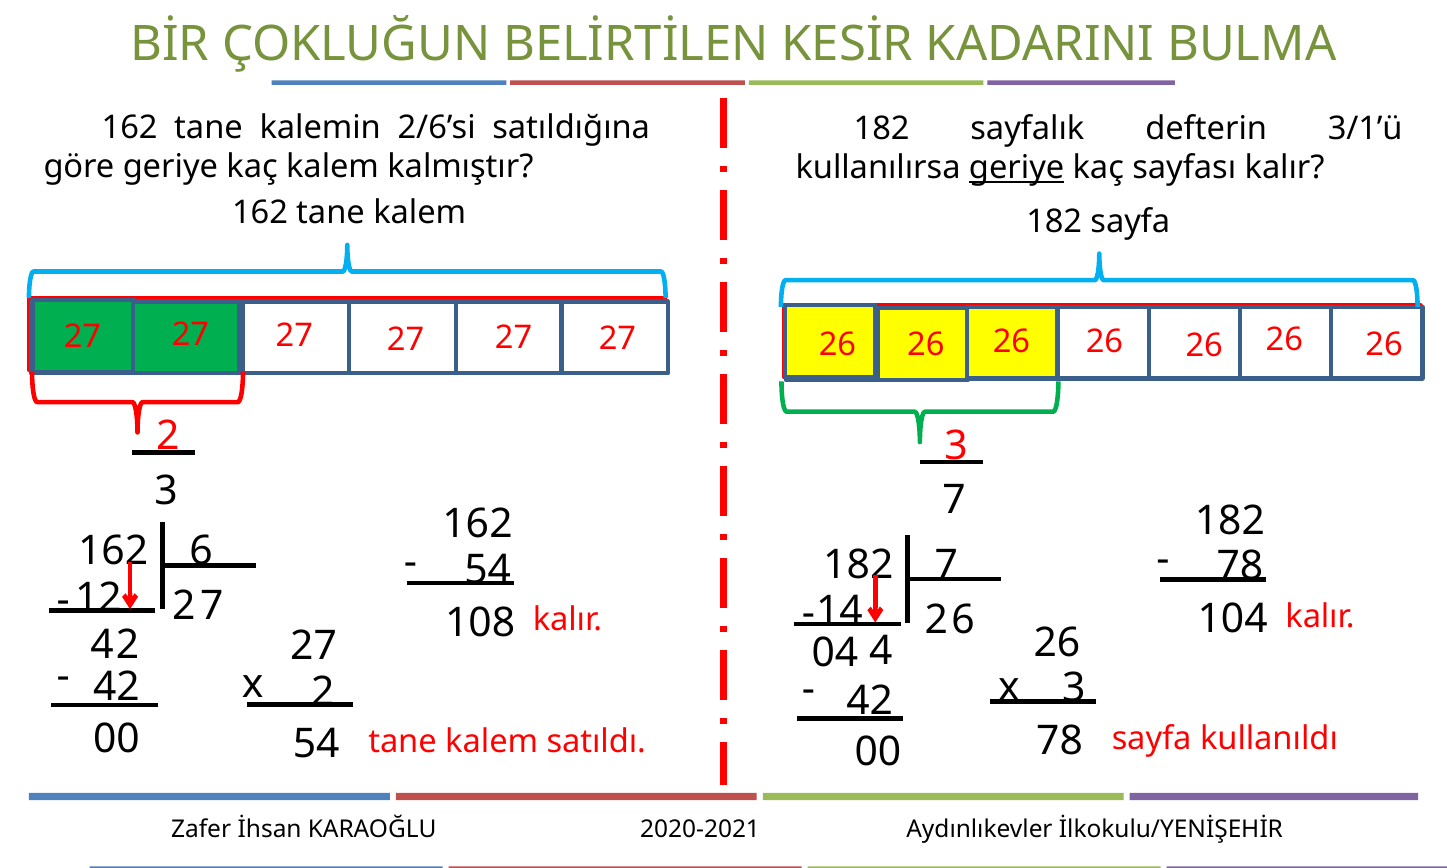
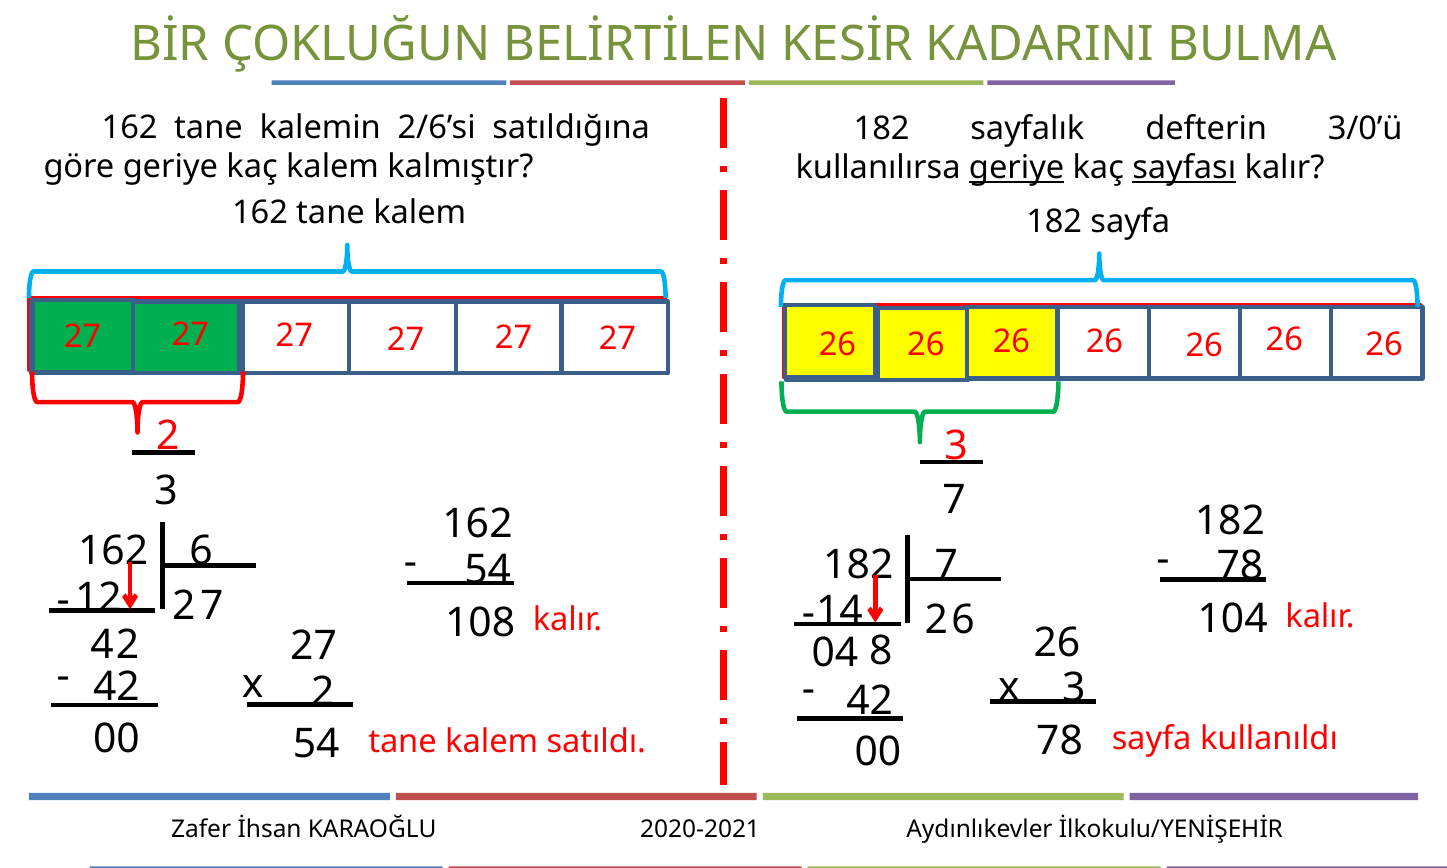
3/1’ü: 3/1’ü -> 3/0’ü
sayfası underline: none -> present
4: 4 -> 8
